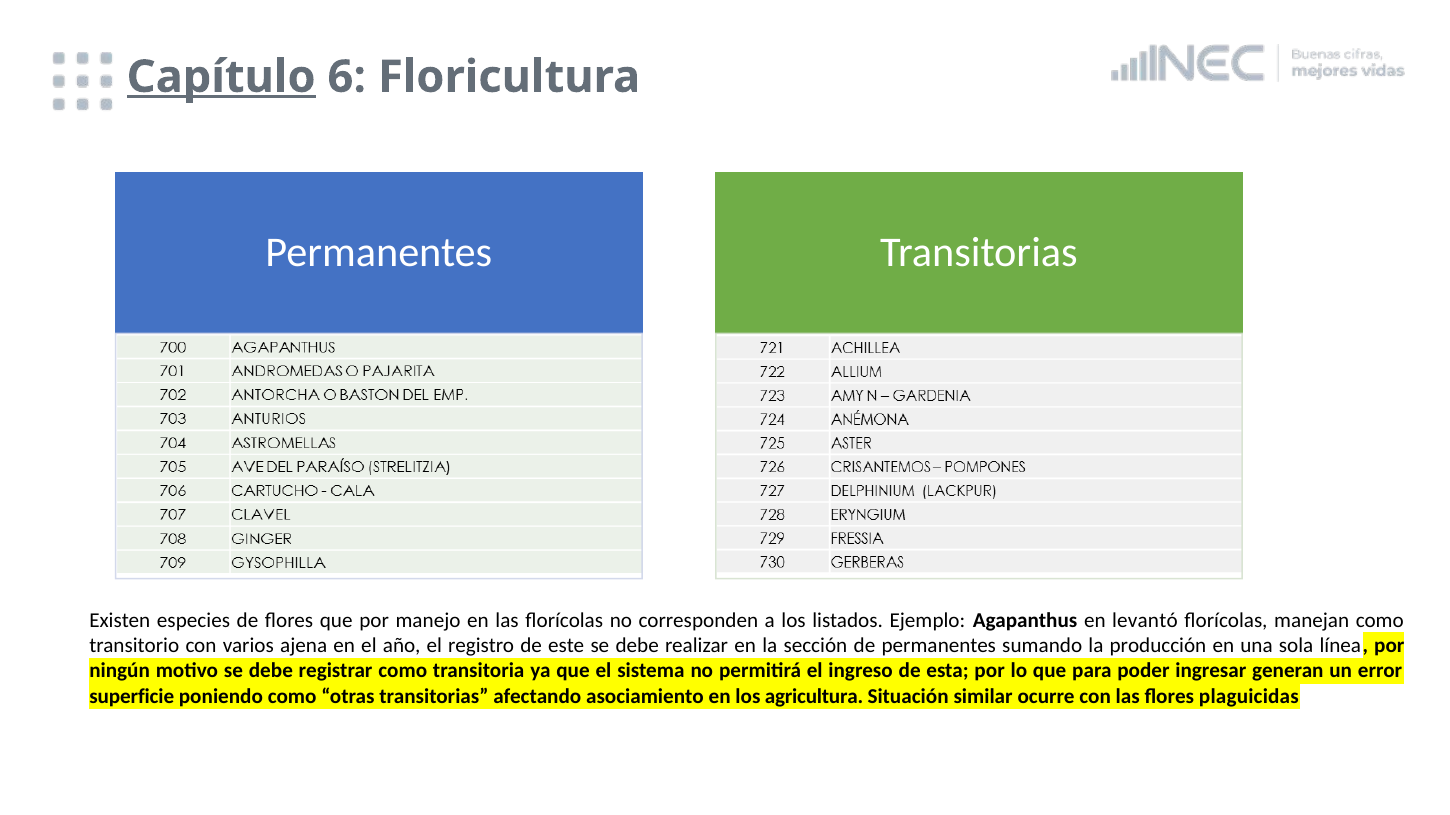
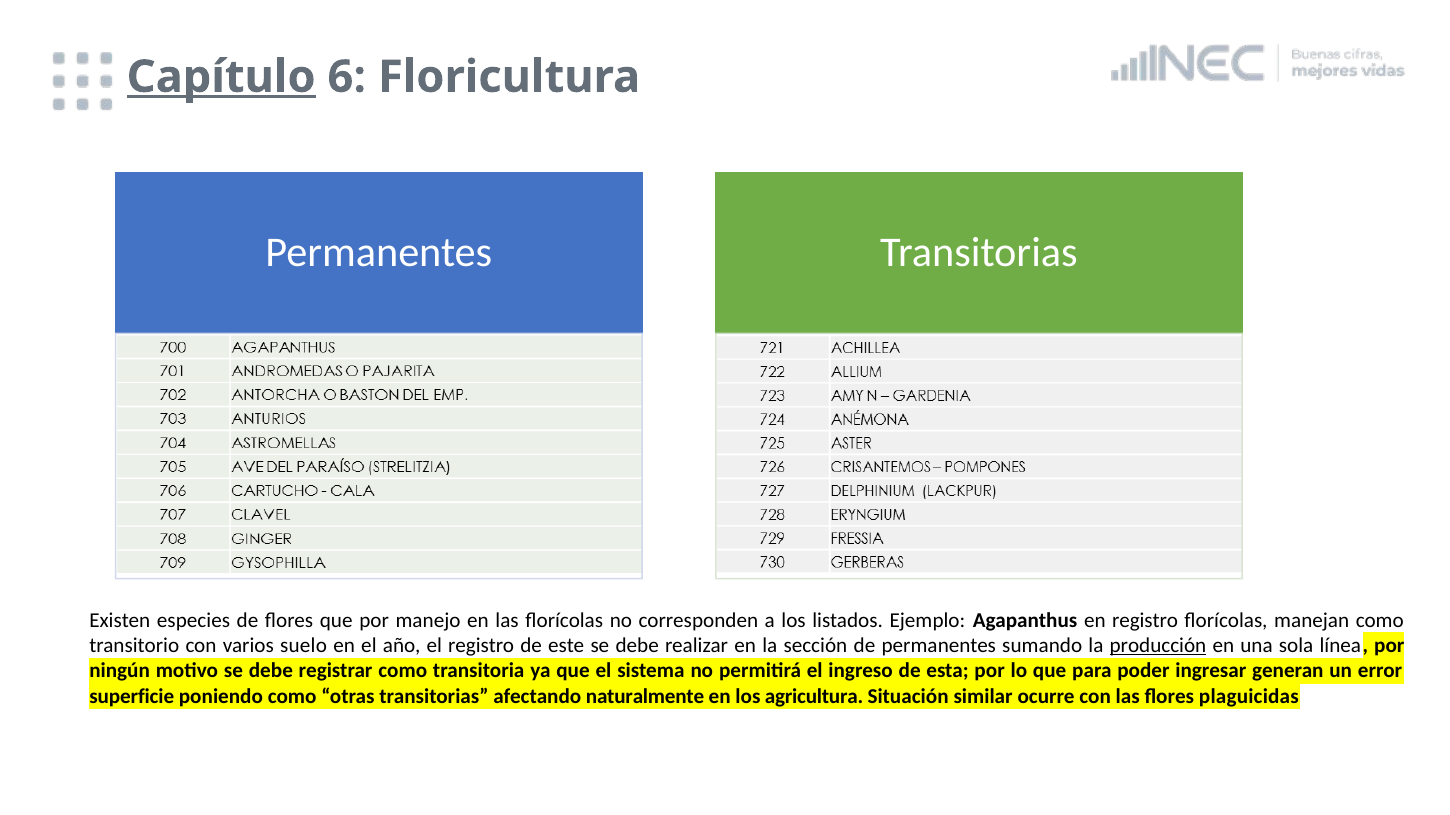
en levantó: levantó -> registro
ajena: ajena -> suelo
producción underline: none -> present
asociamiento: asociamiento -> naturalmente
